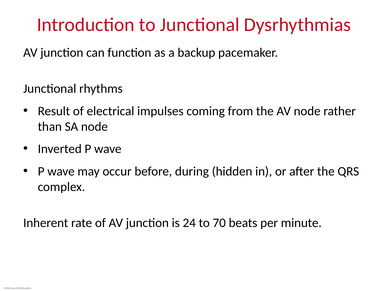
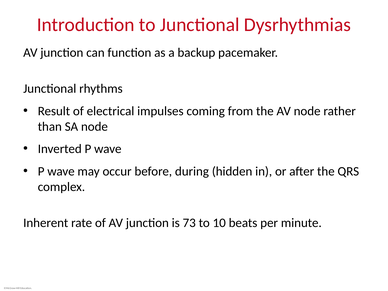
24: 24 -> 73
70: 70 -> 10
